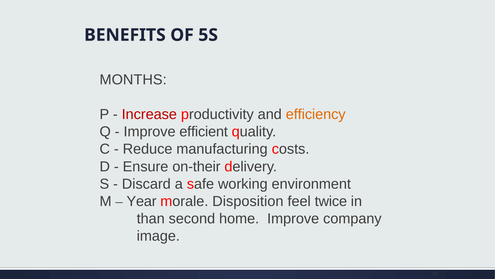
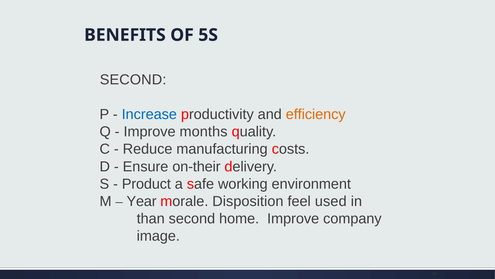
MONTHS at (133, 80): MONTHS -> SECOND
Increase colour: red -> blue
efficient: efficient -> months
Discard: Discard -> Product
twice: twice -> used
